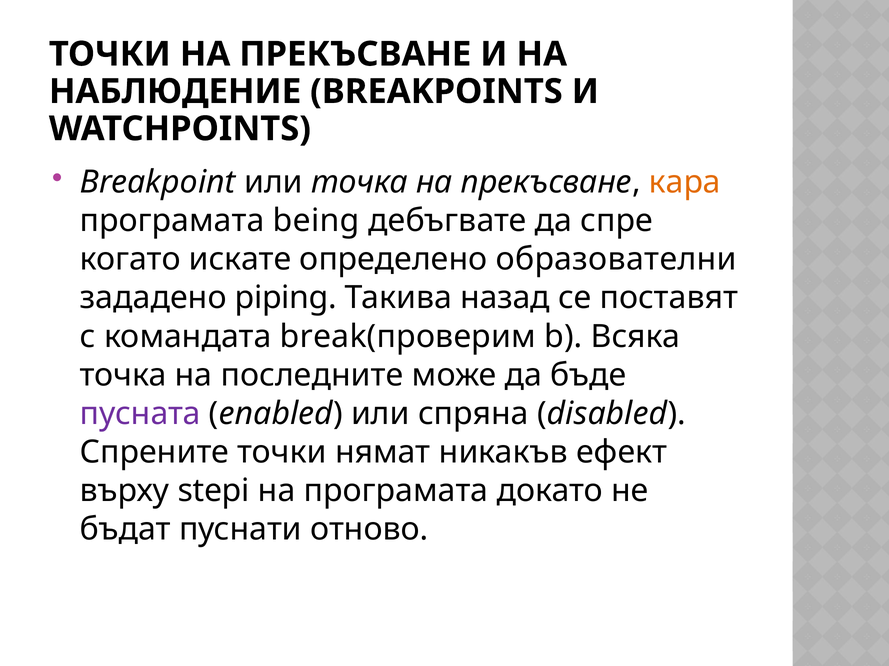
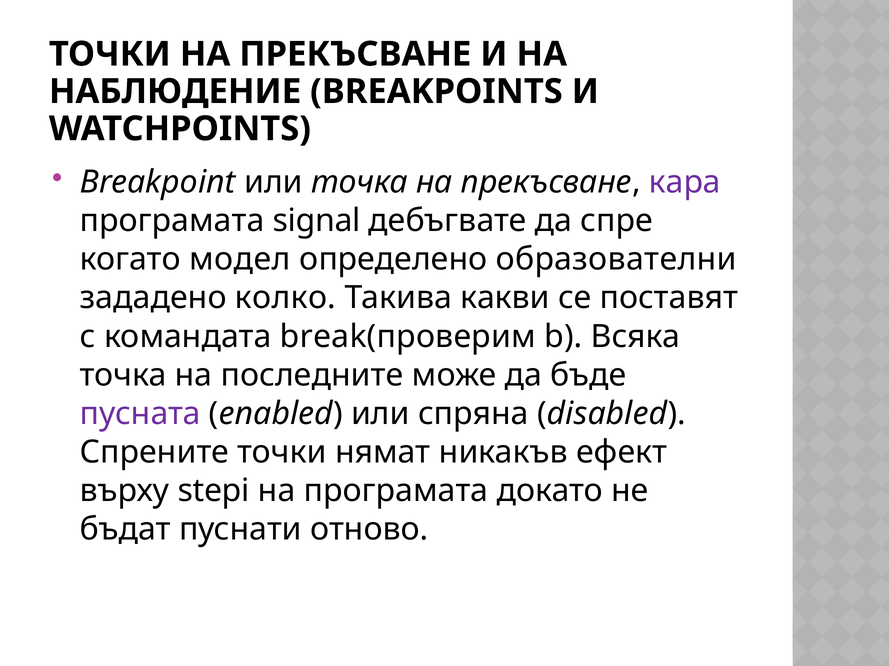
кара colour: orange -> purple
being: being -> signal
искате: искате -> модел
piping: piping -> колко
назад: назад -> какви
